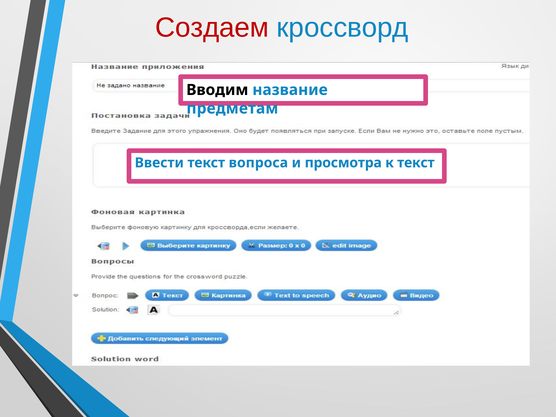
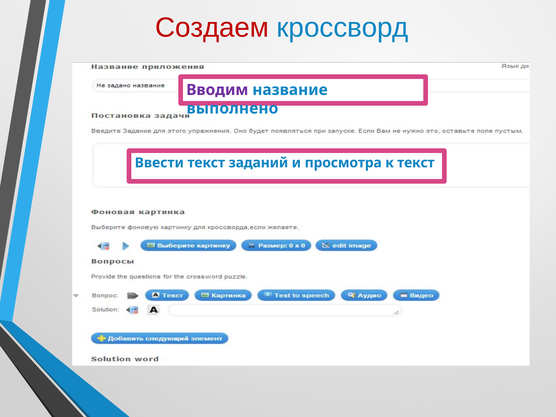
Вводим colour: black -> purple
предметам: предметам -> выполнено
вопроса: вопроса -> заданий
